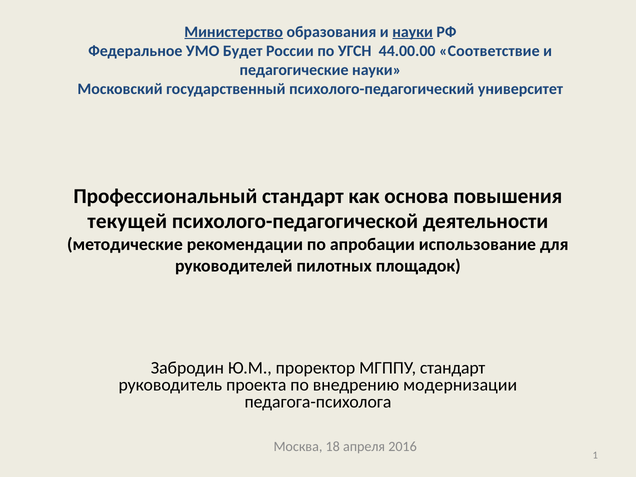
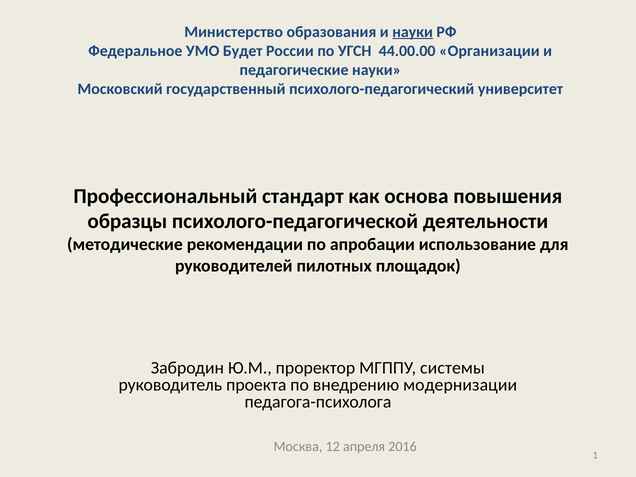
Министерство underline: present -> none
Соответствие: Соответствие -> Организации
текущей: текущей -> образцы
МГППУ стандарт: стандарт -> системы
18: 18 -> 12
